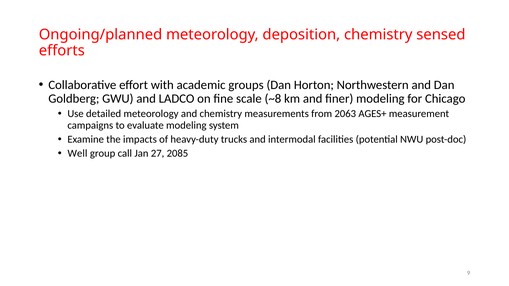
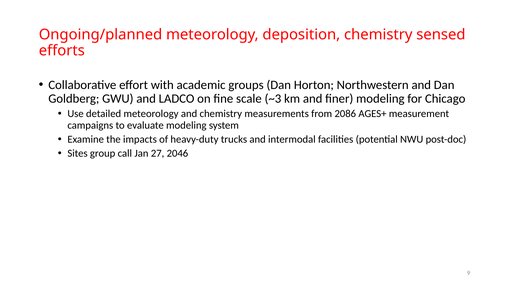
~8: ~8 -> ~3
2063: 2063 -> 2086
Well: Well -> Sites
2085: 2085 -> 2046
